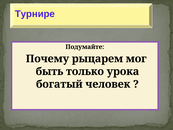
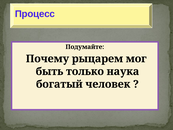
Турнире: Турнире -> Процесс
урока: урока -> наука
